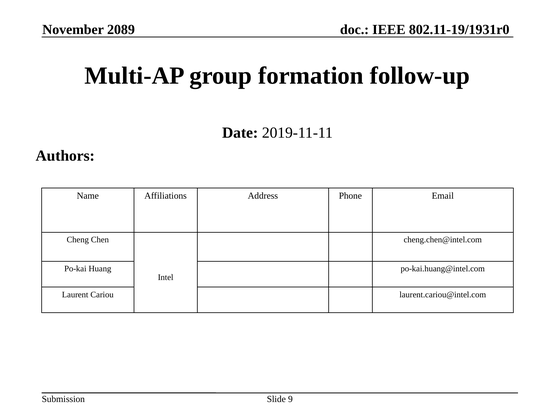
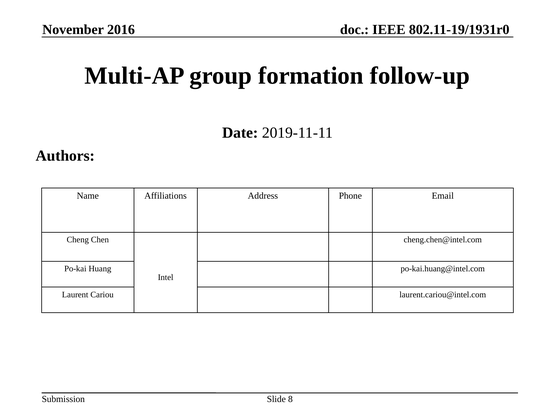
2089: 2089 -> 2016
9: 9 -> 8
